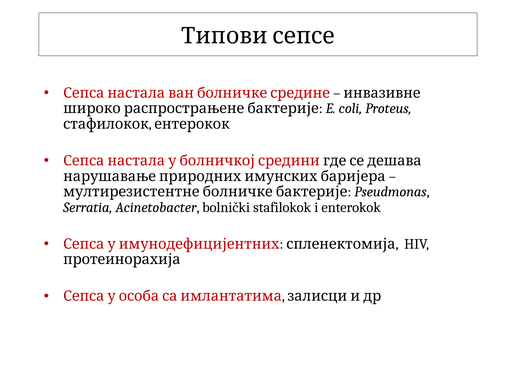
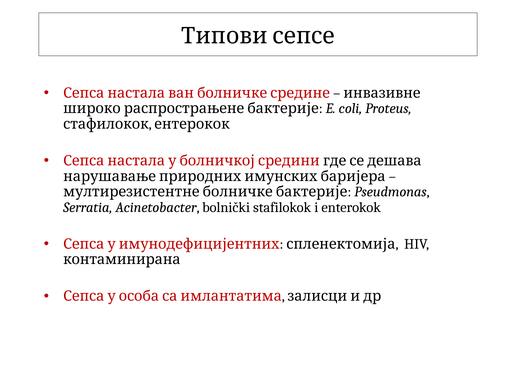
протеинорахија: протеинорахија -> контаминирана
